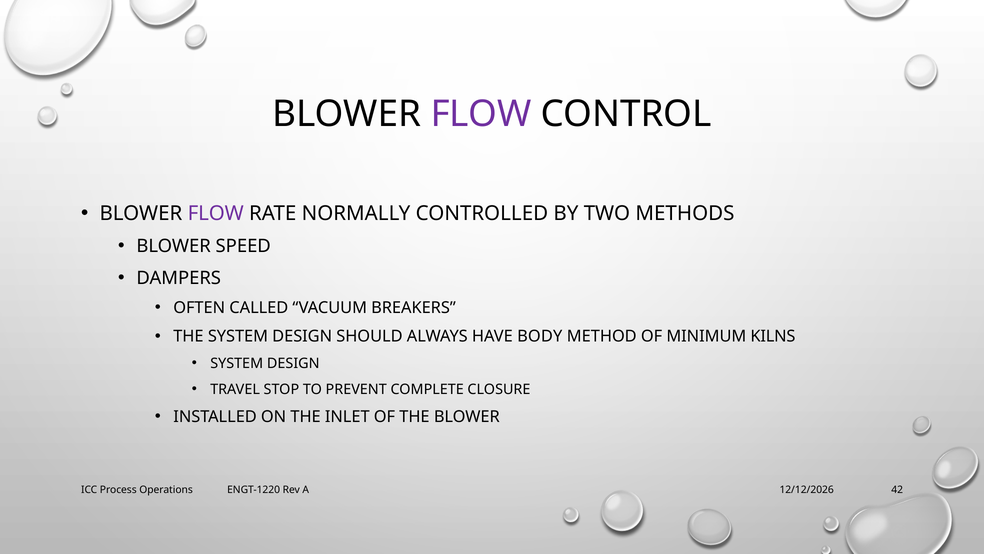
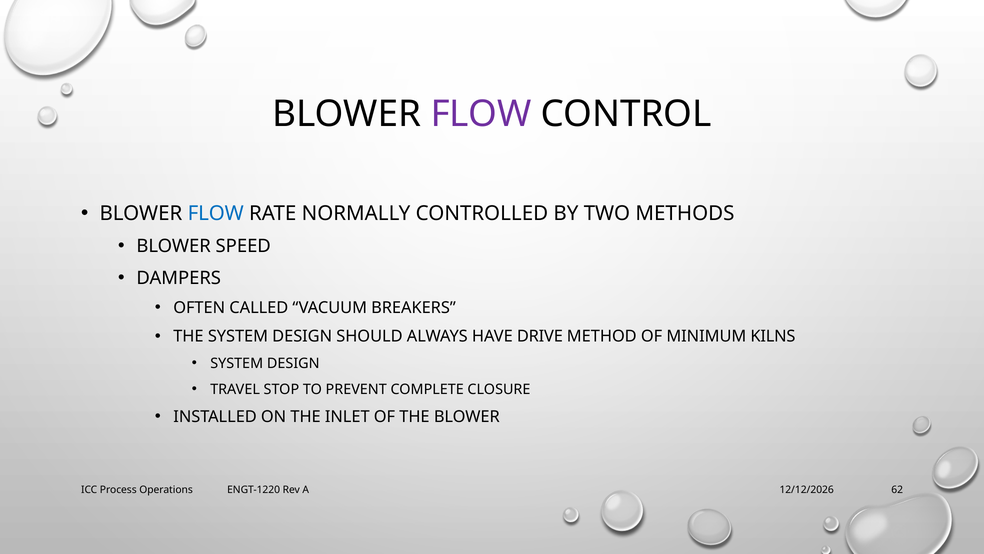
FLOW at (216, 213) colour: purple -> blue
BODY: BODY -> DRIVE
42: 42 -> 62
